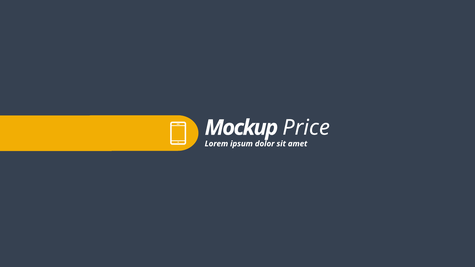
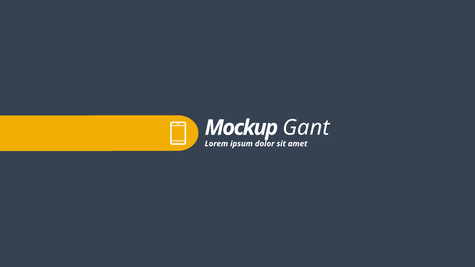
Price: Price -> Gant
